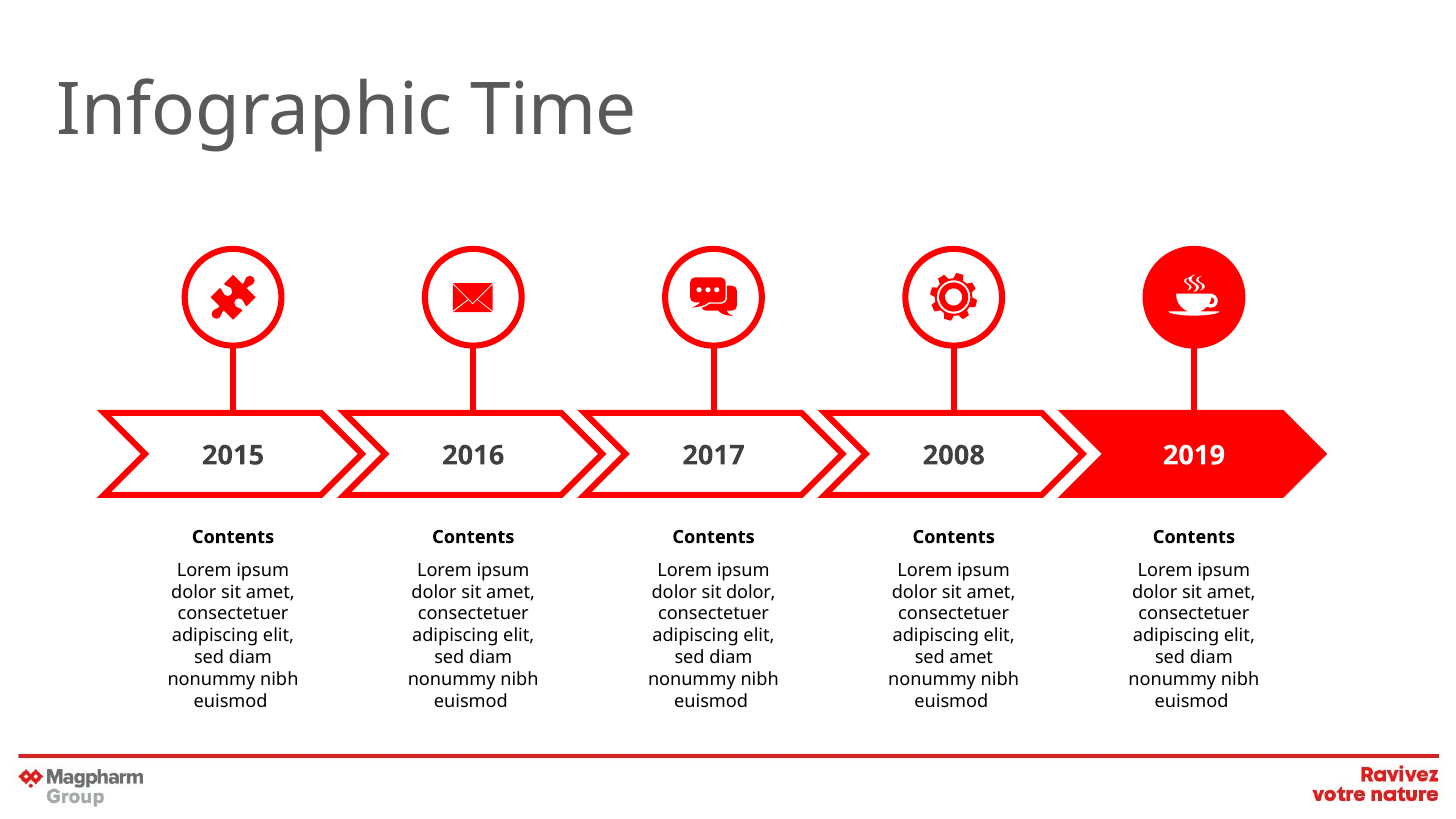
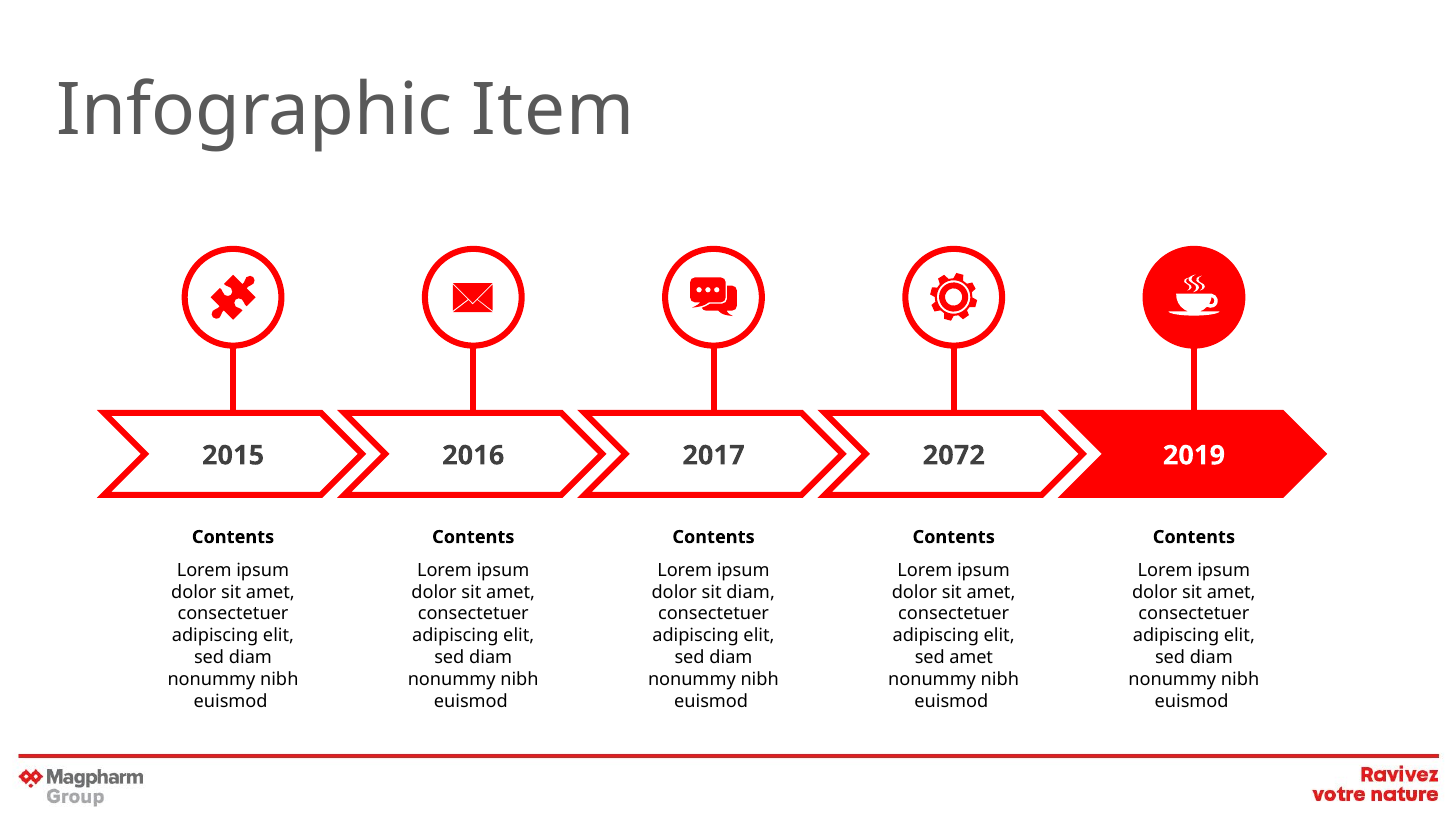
Time: Time -> Item
2008: 2008 -> 2072
sit dolor: dolor -> diam
